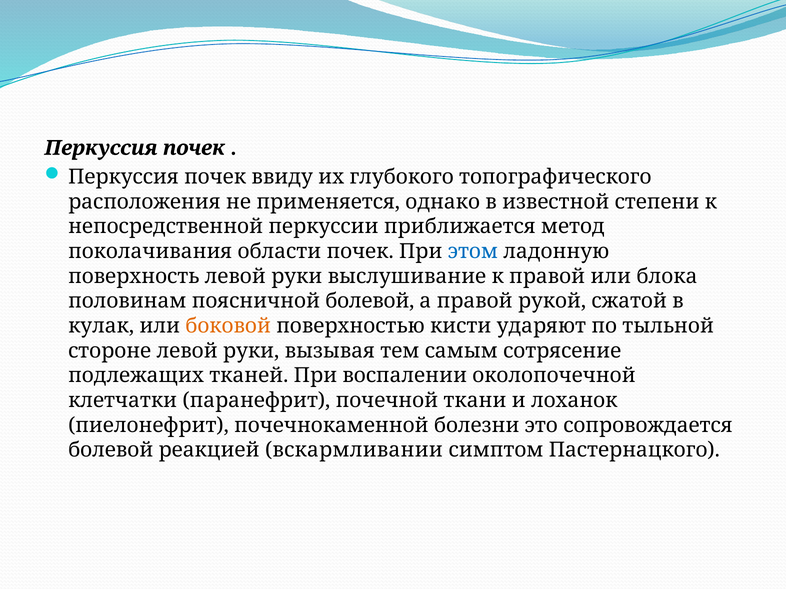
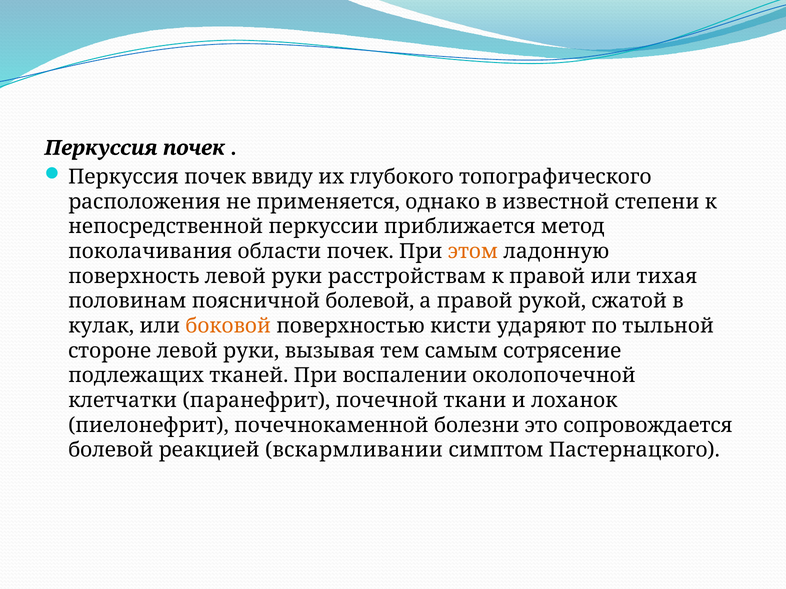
этом colour: blue -> orange
выслушивание: выслушивание -> расстройствам
блока: блока -> тихая
